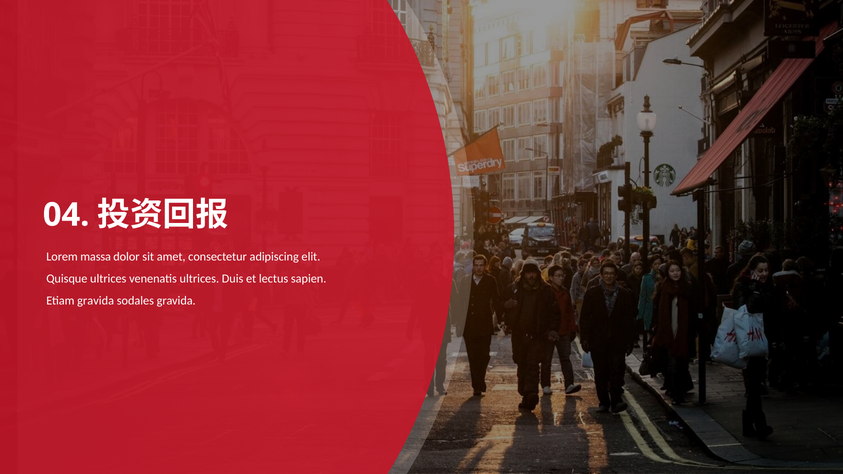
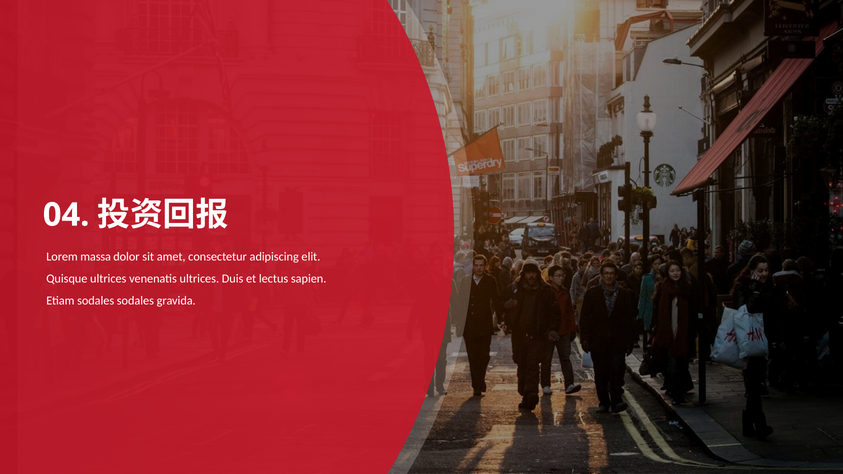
Etiam gravida: gravida -> sodales
